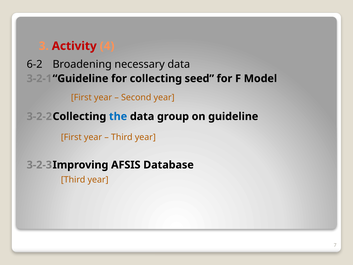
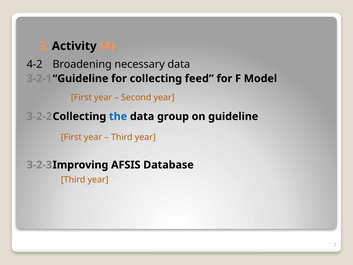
Activity colour: red -> black
6-2: 6-2 -> 4-2
seed: seed -> feed
